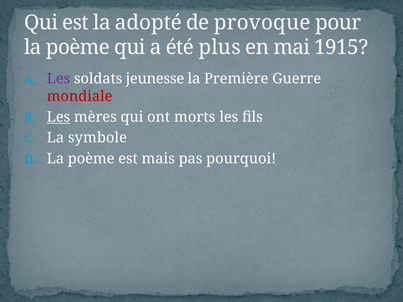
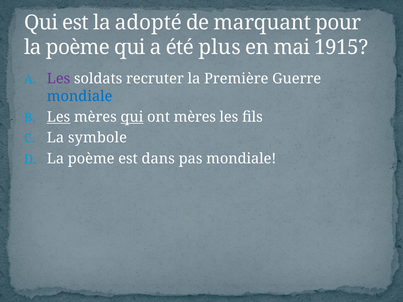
provoque: provoque -> marquant
jeunesse: jeunesse -> recruter
mondiale at (80, 96) colour: red -> blue
qui at (132, 117) underline: none -> present
ont morts: morts -> mères
mais: mais -> dans
pas pourquoi: pourquoi -> mondiale
